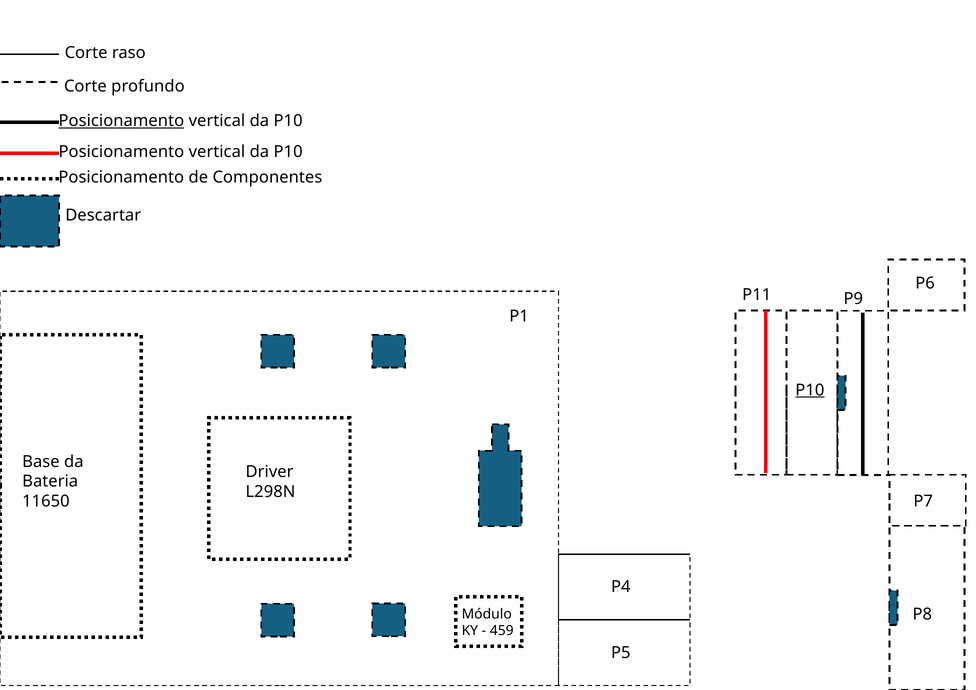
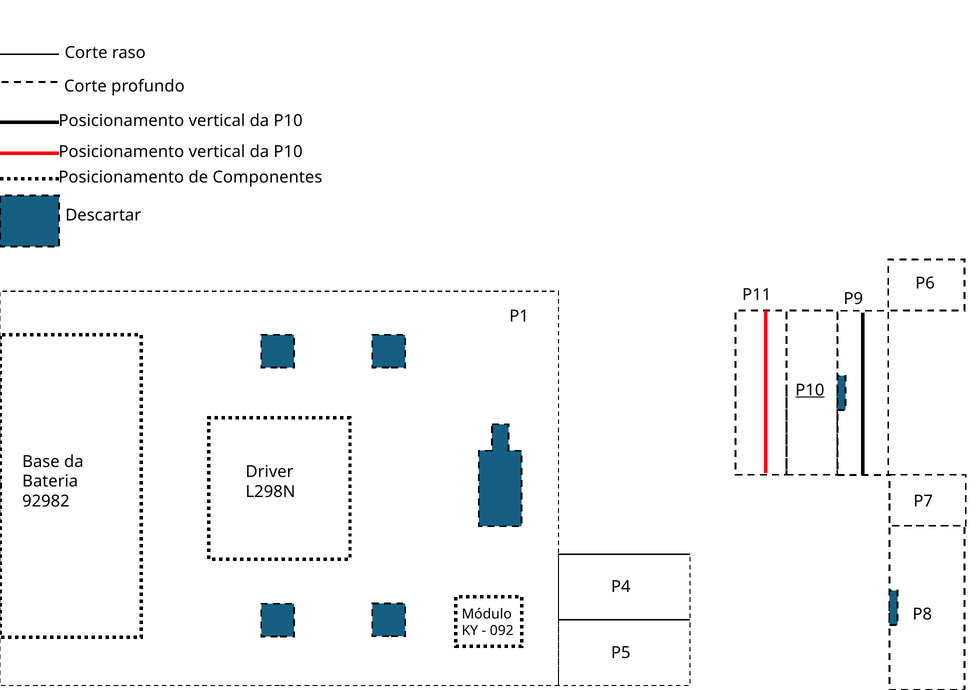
Posicionamento at (121, 121) underline: present -> none
11650: 11650 -> 92982
459: 459 -> 092
